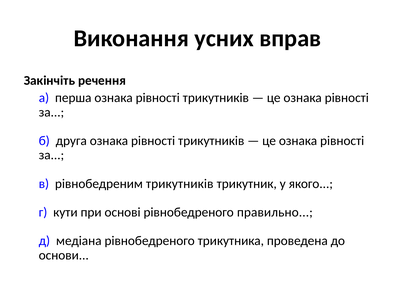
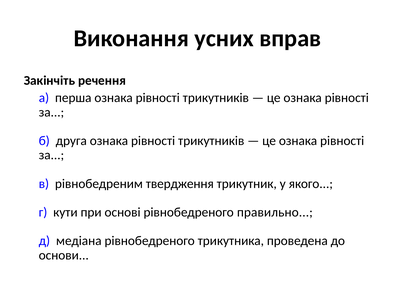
рівнобедреним трикутників: трикутників -> твердження
